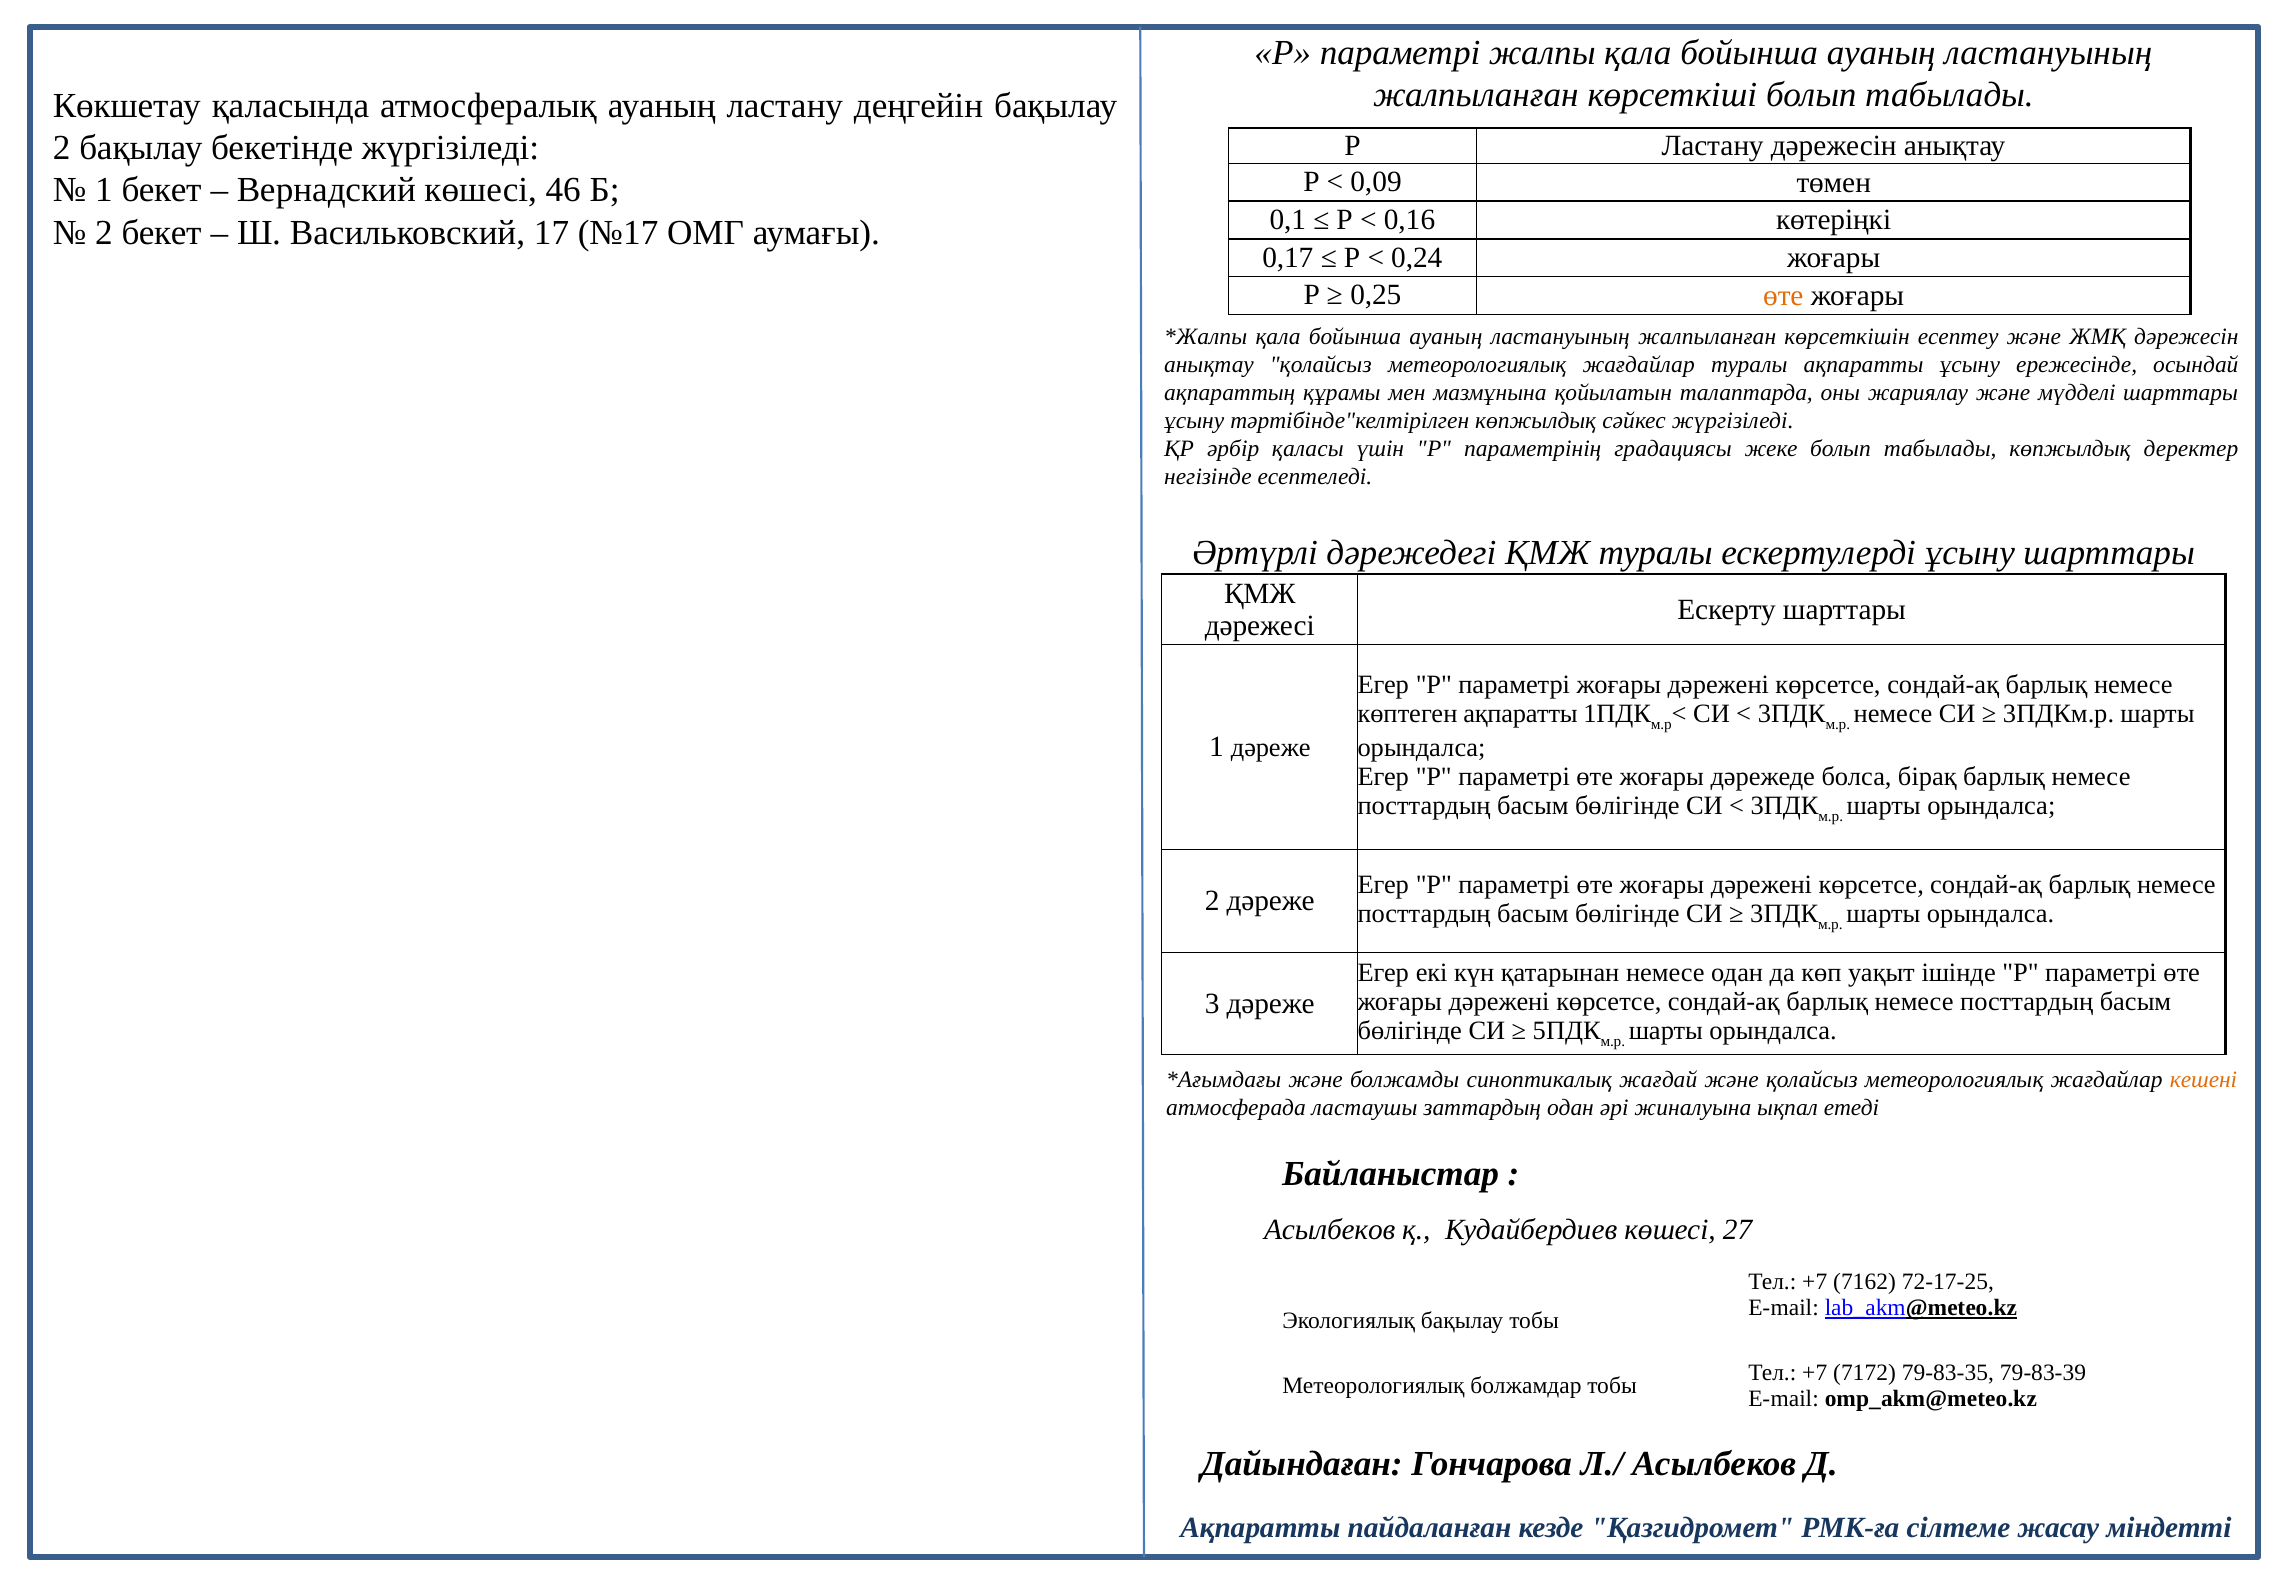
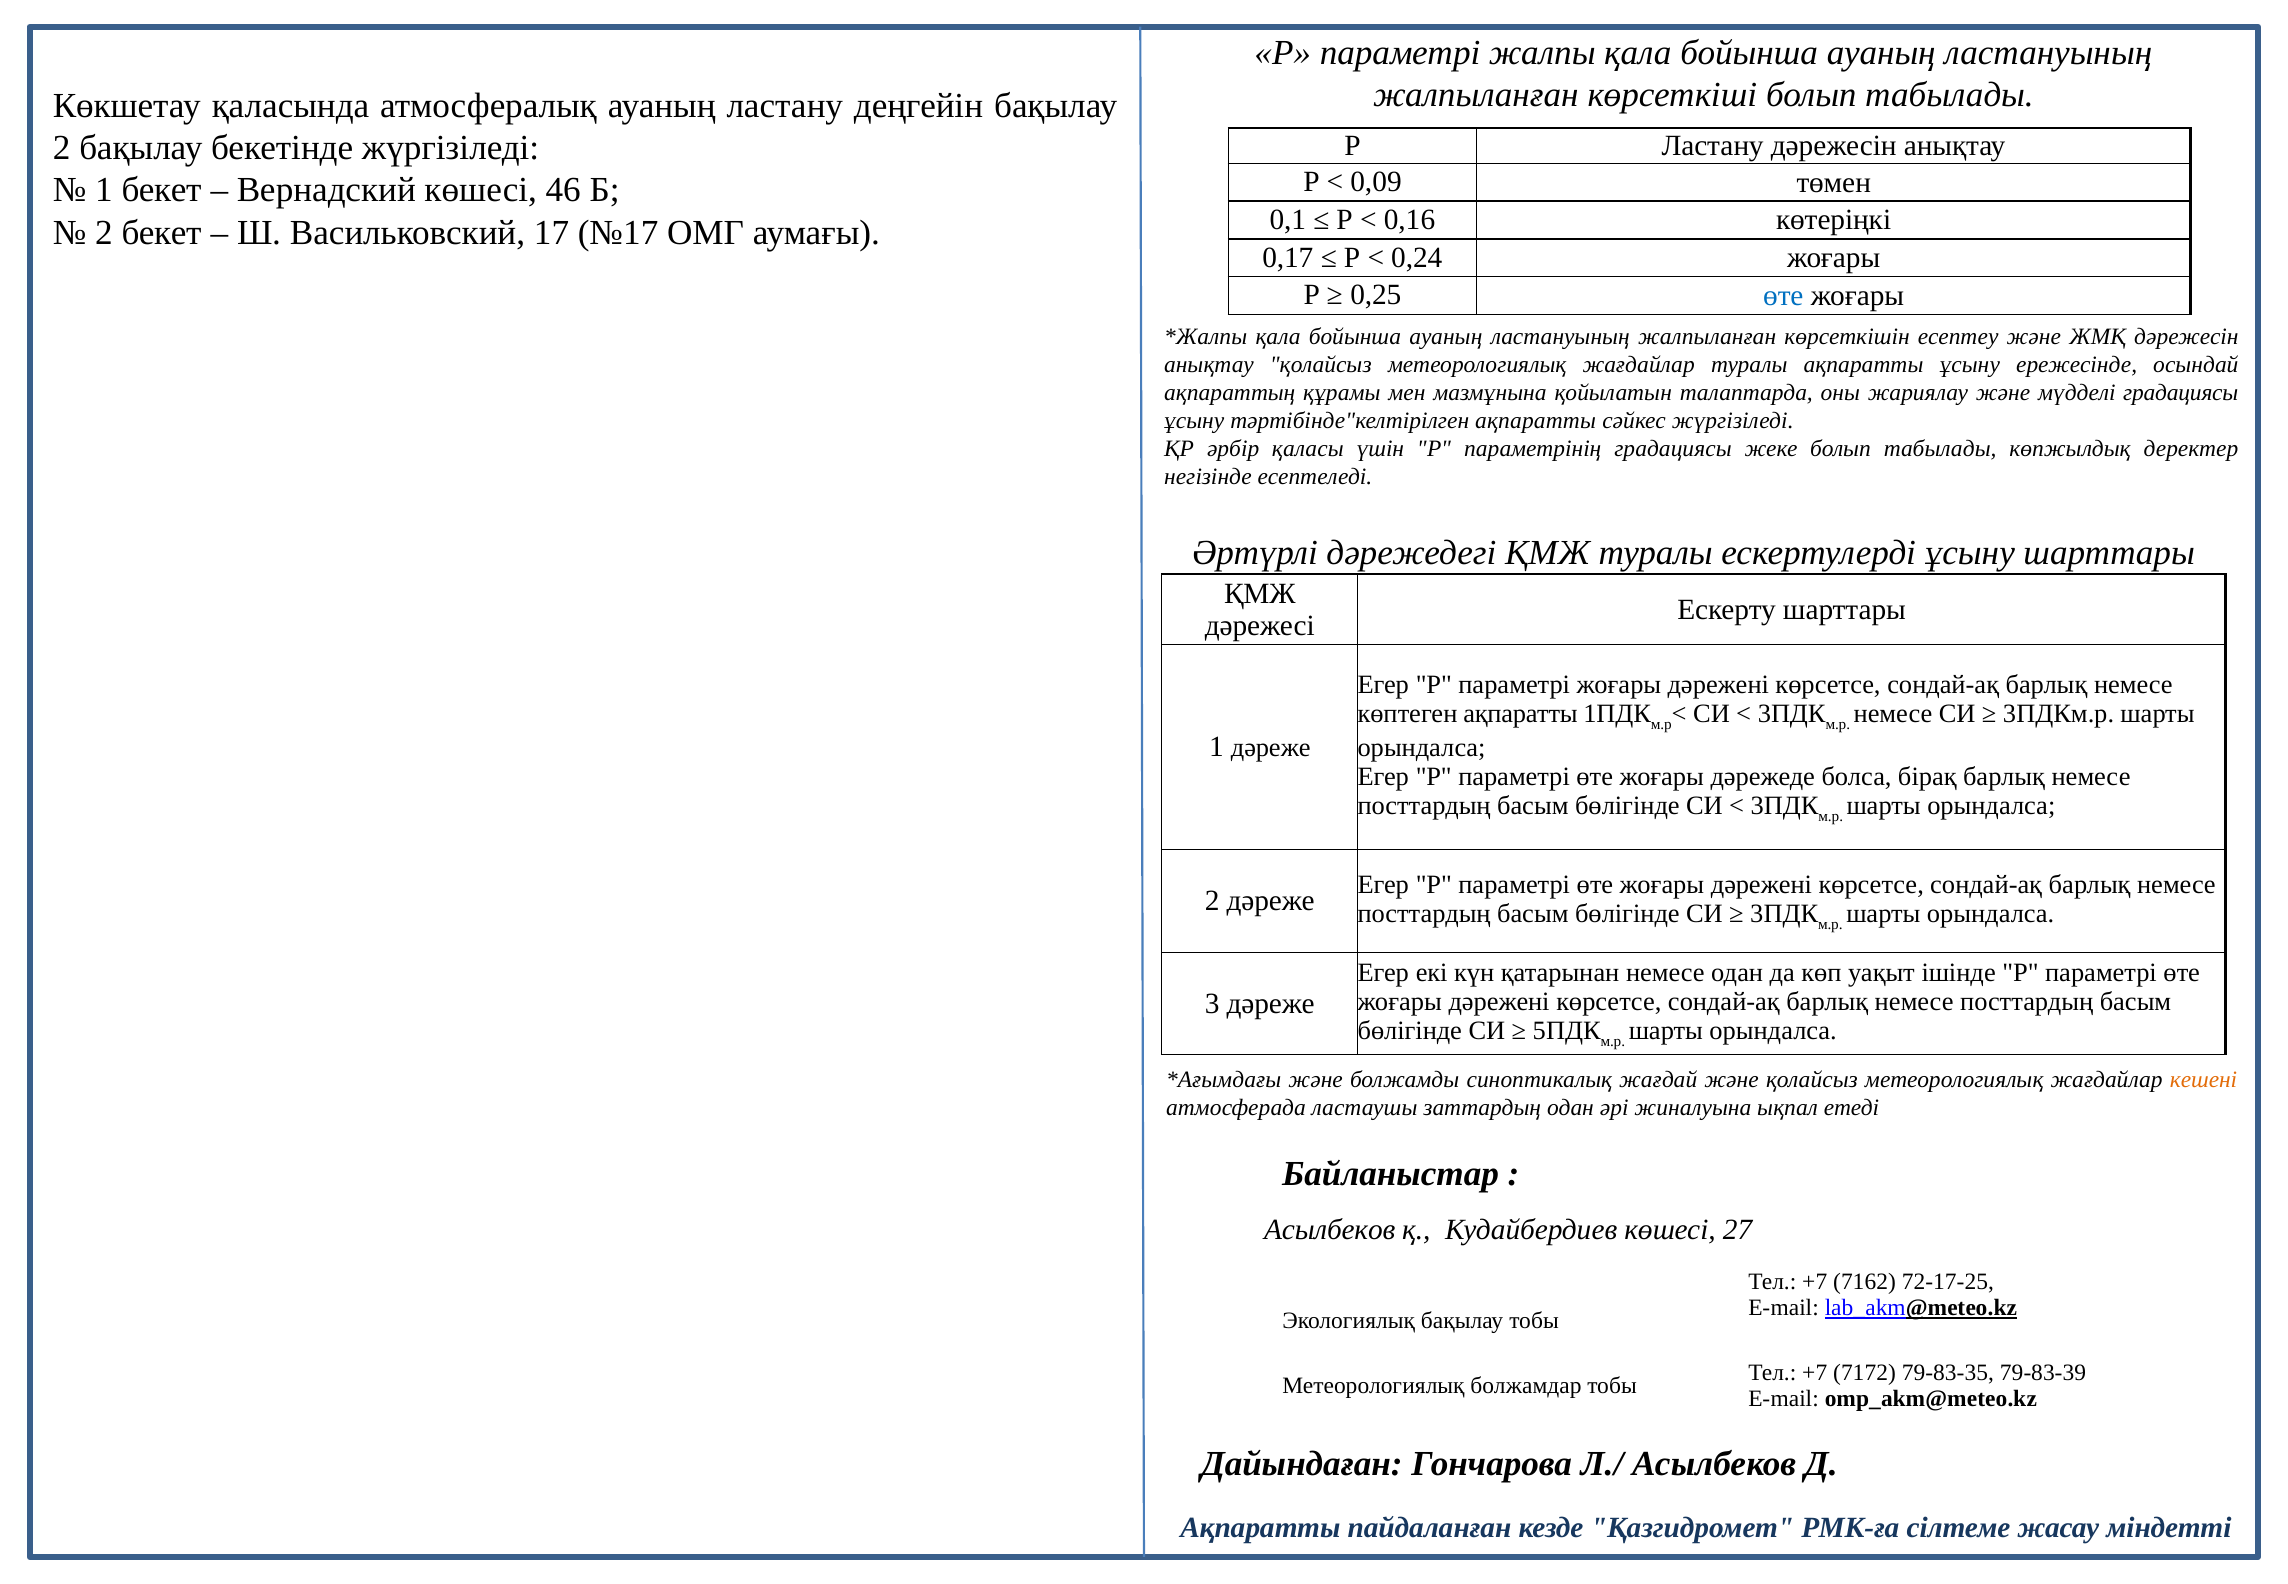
өте at (1783, 296) colour: orange -> blue
мүдделі шарттары: шарттары -> градациясы
тәртібінде"келтірілген көпжылдық: көпжылдық -> ақпаратты
